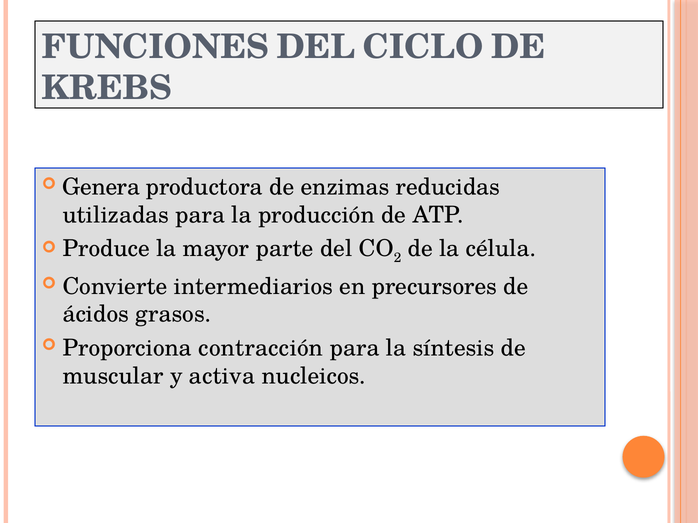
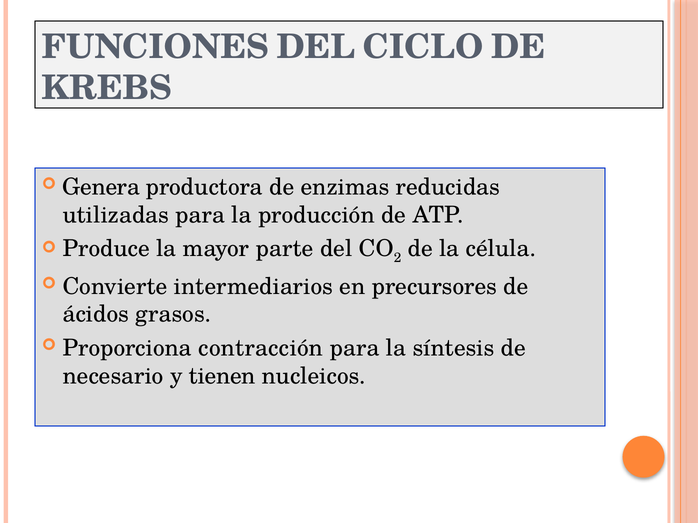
muscular: muscular -> necesario
activa: activa -> tienen
